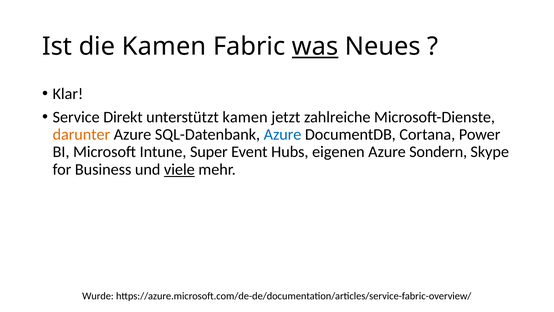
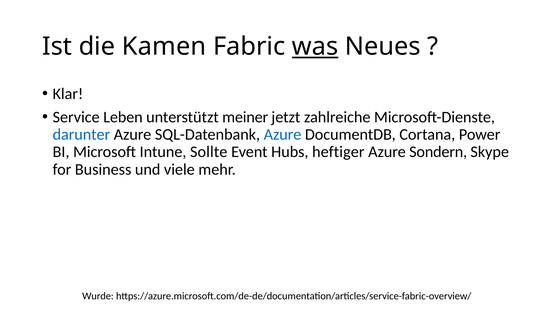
Direkt: Direkt -> Leben
unterstützt kamen: kamen -> meiner
darunter colour: orange -> blue
Super: Super -> Sollte
eigenen: eigenen -> heftiger
viele underline: present -> none
